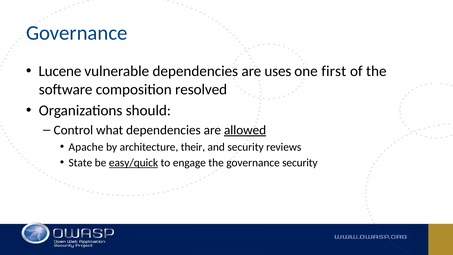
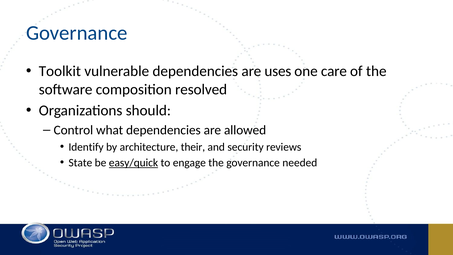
Lucene: Lucene -> Toolkit
first: first -> care
allowed underline: present -> none
Apache: Apache -> Identify
governance security: security -> needed
